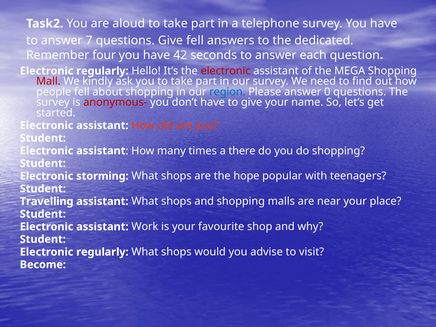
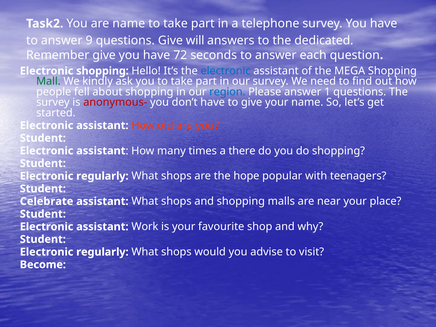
are aloud: aloud -> name
7: 7 -> 9
Give fell: fell -> will
Remember four: four -> give
42: 42 -> 72
regularly at (102, 71): regularly -> shopping
electronic at (226, 71) colour: red -> blue
Mall colour: red -> green
0: 0 -> 1
storming at (102, 176): storming -> regularly
Travelling: Travelling -> Celebrate
